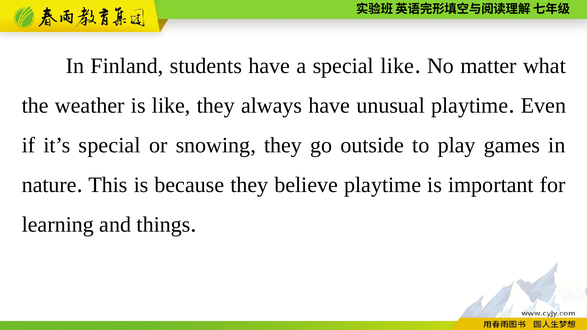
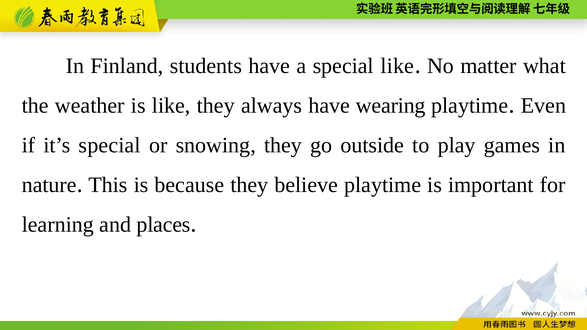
unusual: unusual -> wearing
things: things -> places
